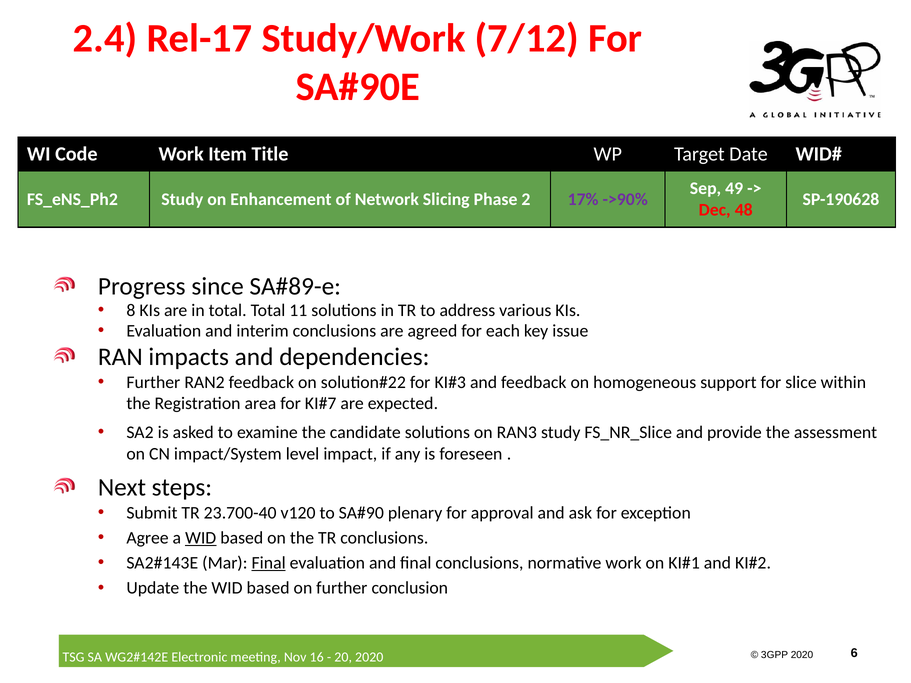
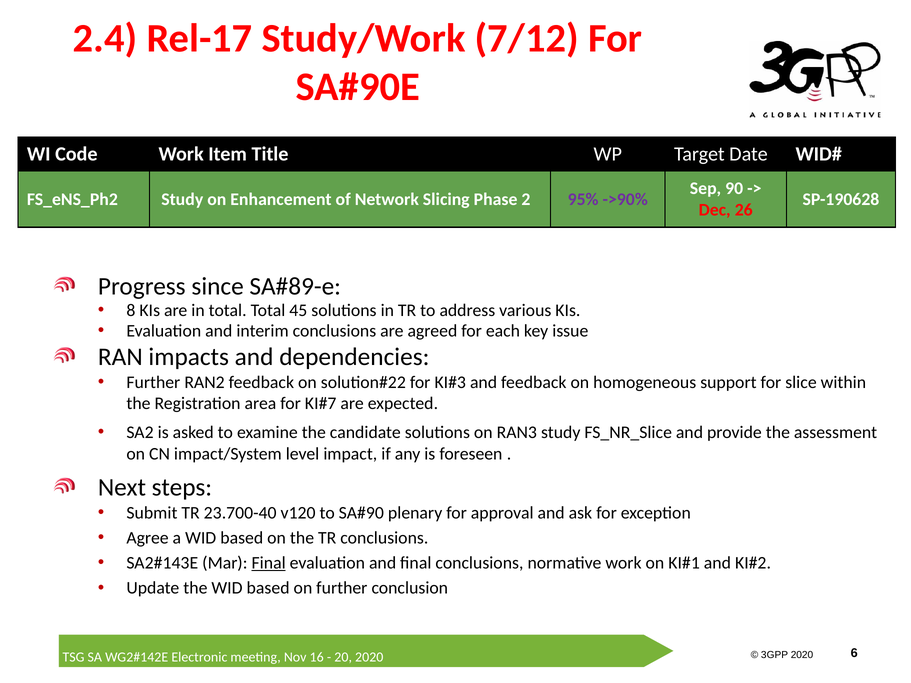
49: 49 -> 90
17%: 17% -> 95%
48: 48 -> 26
11: 11 -> 45
WID at (201, 538) underline: present -> none
